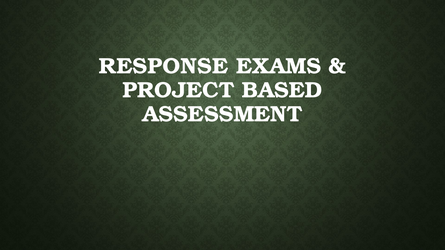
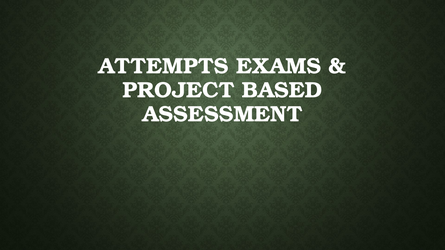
RESPONSE: RESPONSE -> ATTEMPTS
